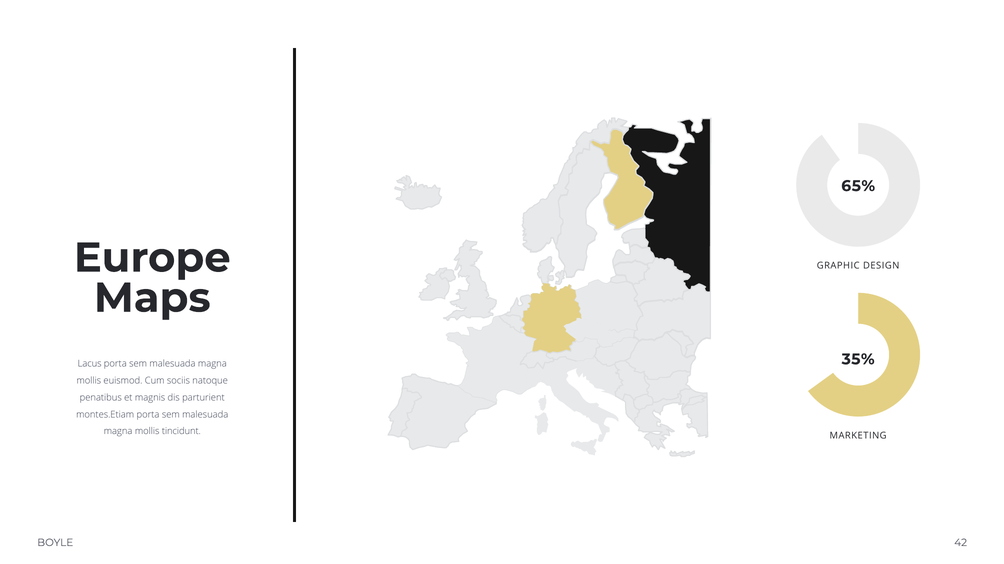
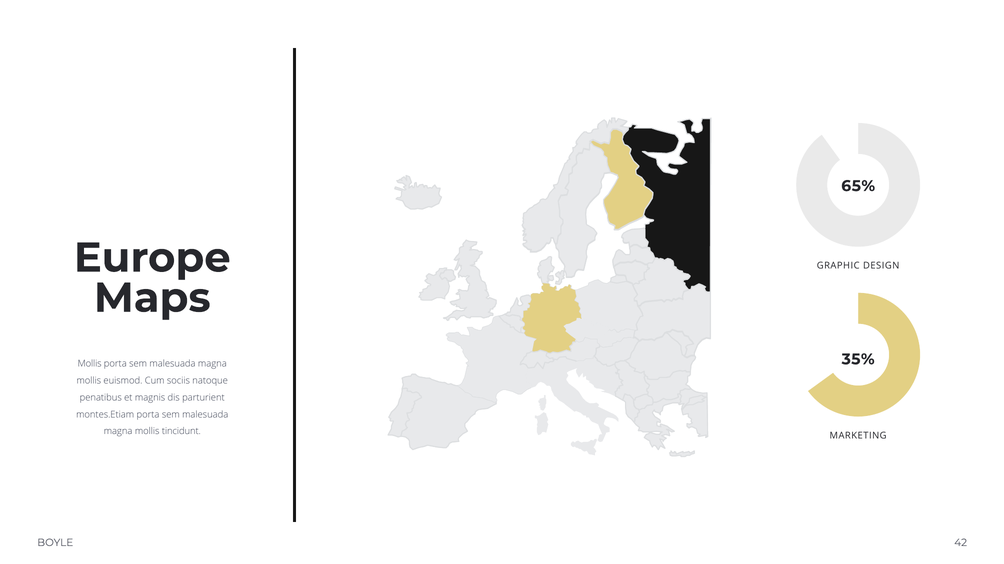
Lacus at (90, 364): Lacus -> Mollis
